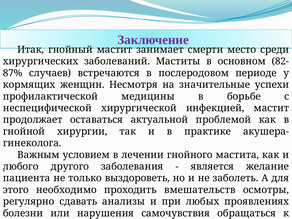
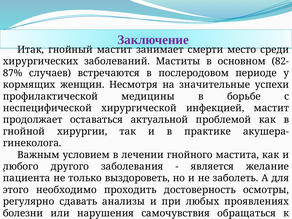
вмешательств: вмешательств -> достоверность
